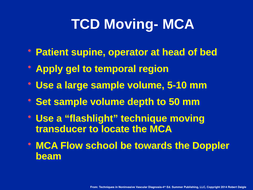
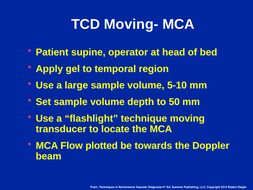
school: school -> plotted
